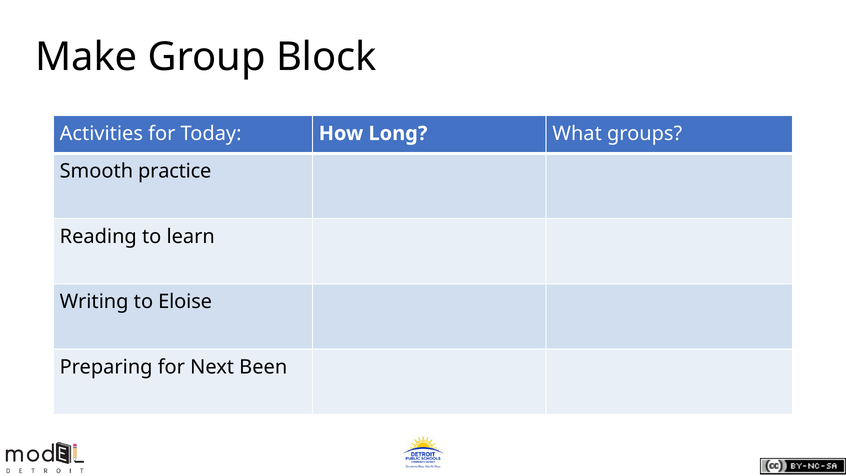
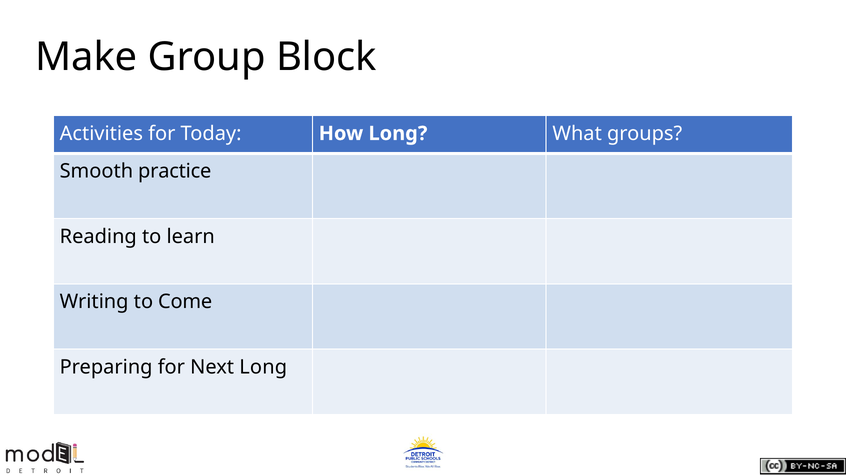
Eloise: Eloise -> Come
Next Been: Been -> Long
